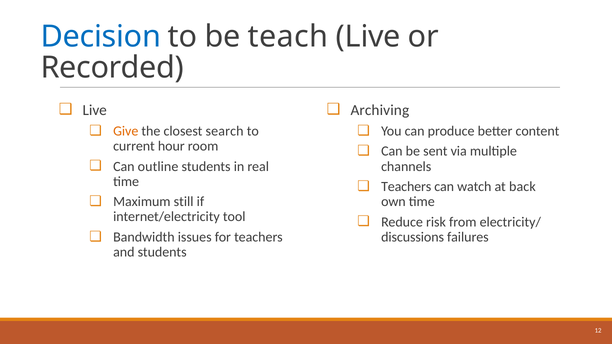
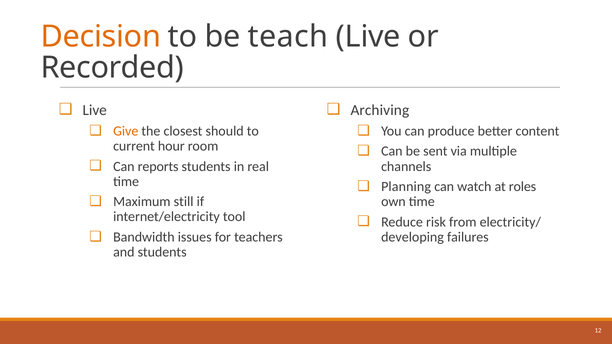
Decision colour: blue -> orange
search: search -> should
outline: outline -> reports
Teachers at (406, 187): Teachers -> Planning
back: back -> roles
discussions: discussions -> developing
